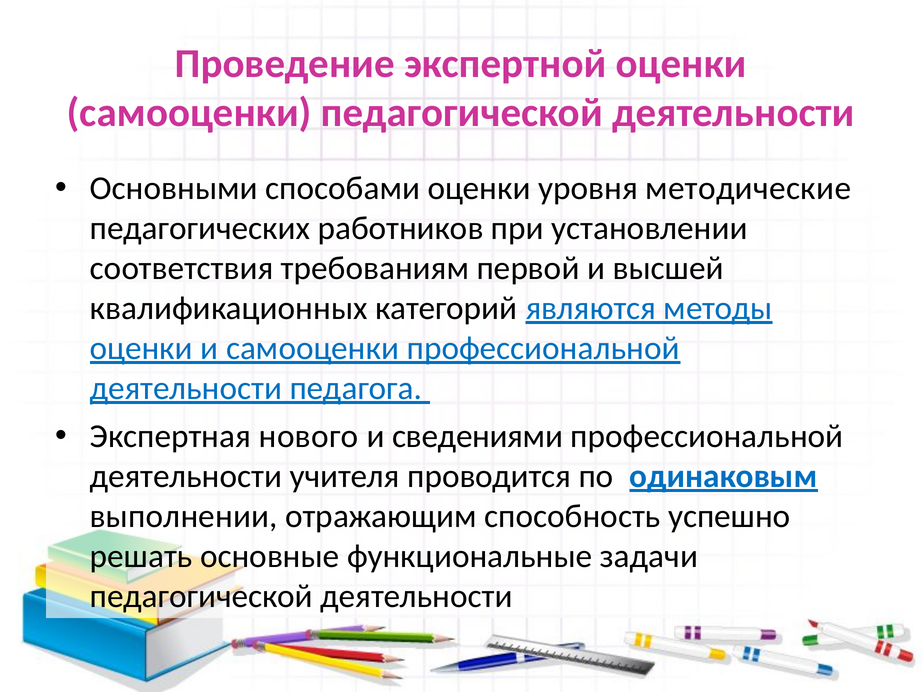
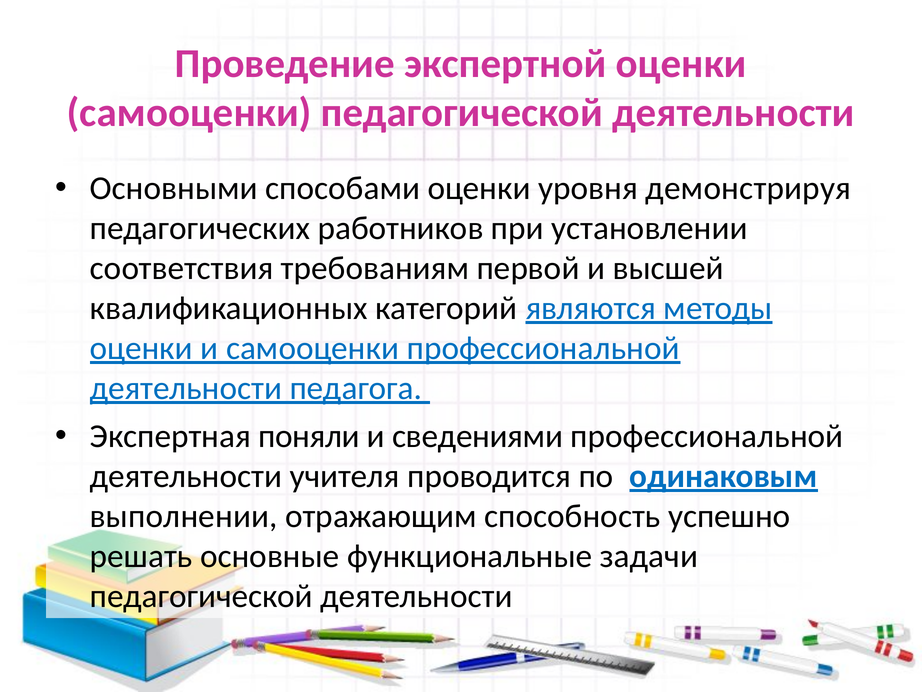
методические: методические -> демонстрируя
нового: нового -> поняли
